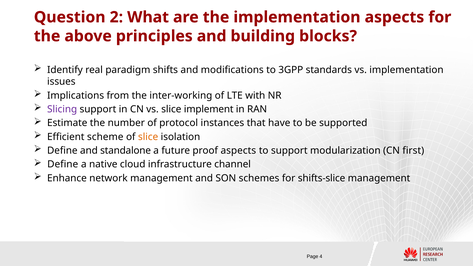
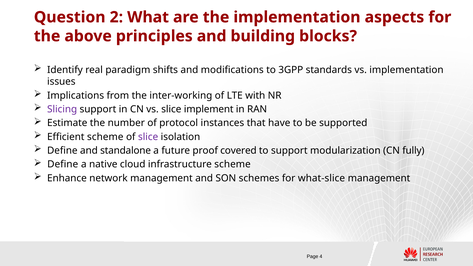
slice at (148, 137) colour: orange -> purple
proof aspects: aspects -> covered
first: first -> fully
infrastructure channel: channel -> scheme
shifts-slice: shifts-slice -> what-slice
